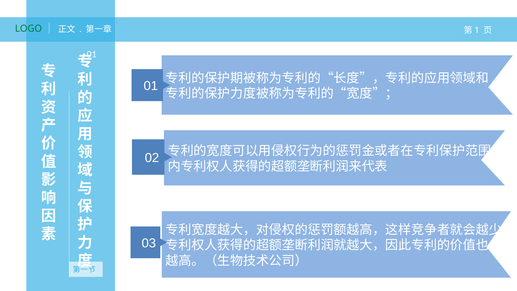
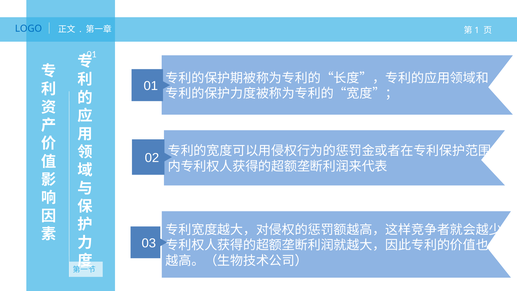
LOGO colour: green -> blue
